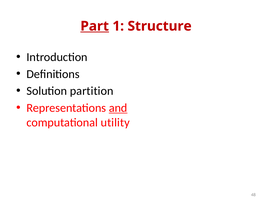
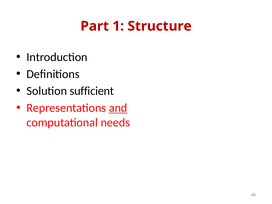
Part underline: present -> none
partition: partition -> sufficient
utility: utility -> needs
